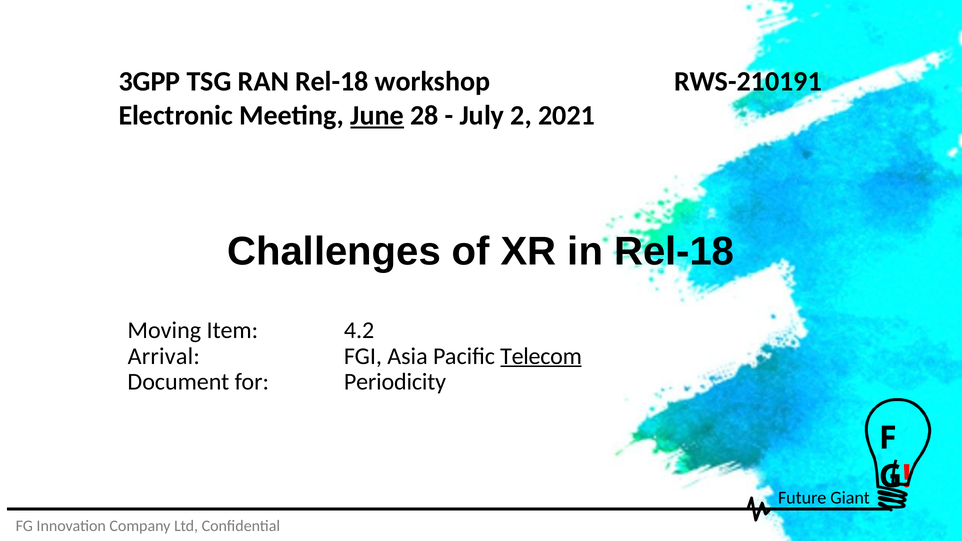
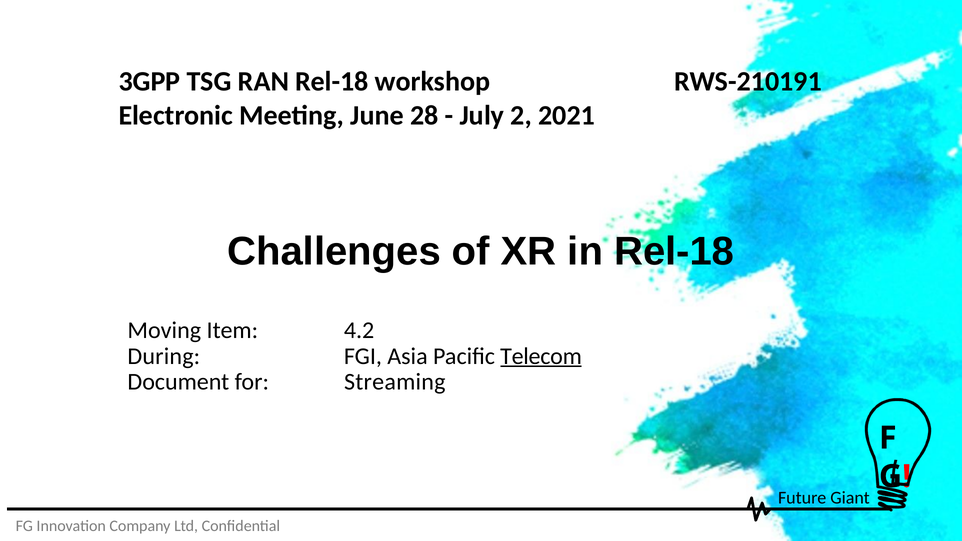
June underline: present -> none
Arrival: Arrival -> During
Periodicity: Periodicity -> Streaming
